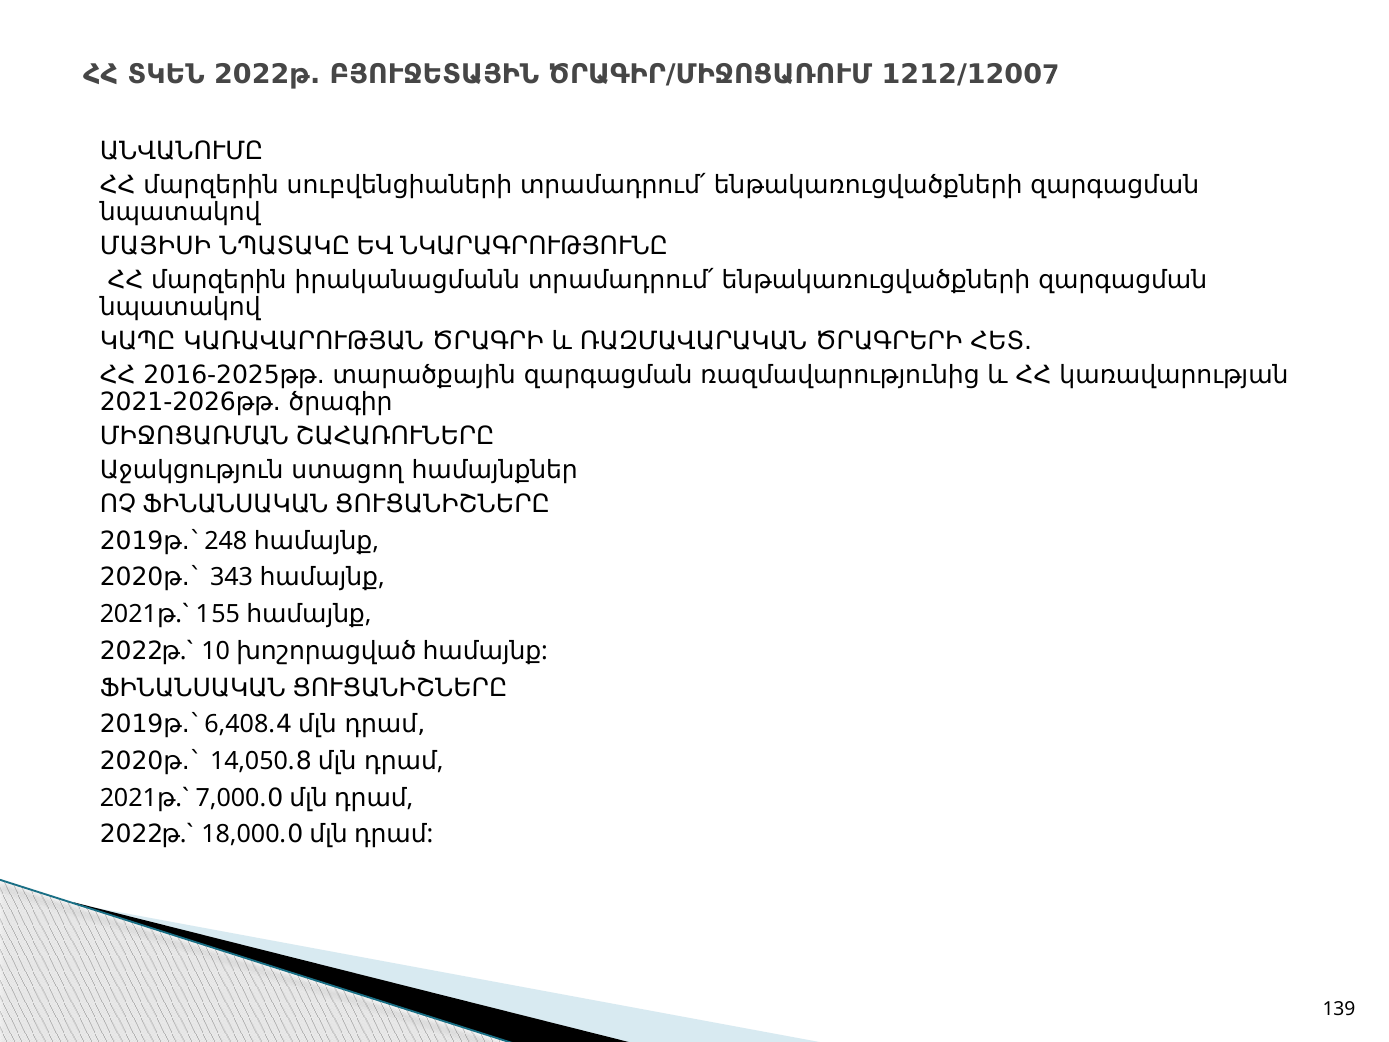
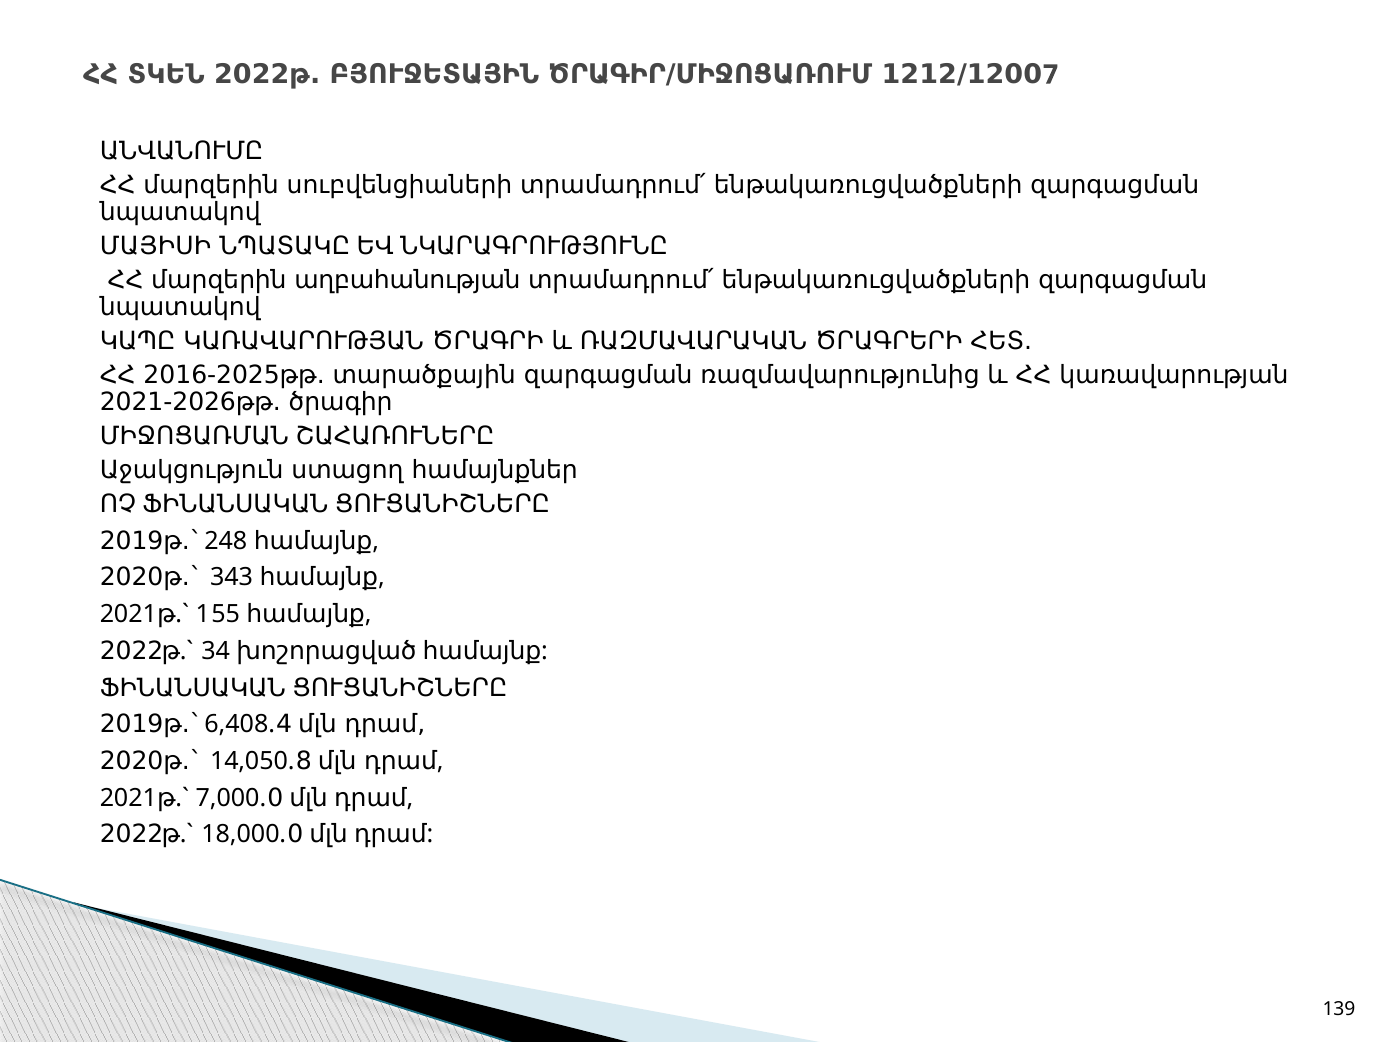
իրականացմանն: իրականացմանն -> աղբահանության
10: 10 -> 34
